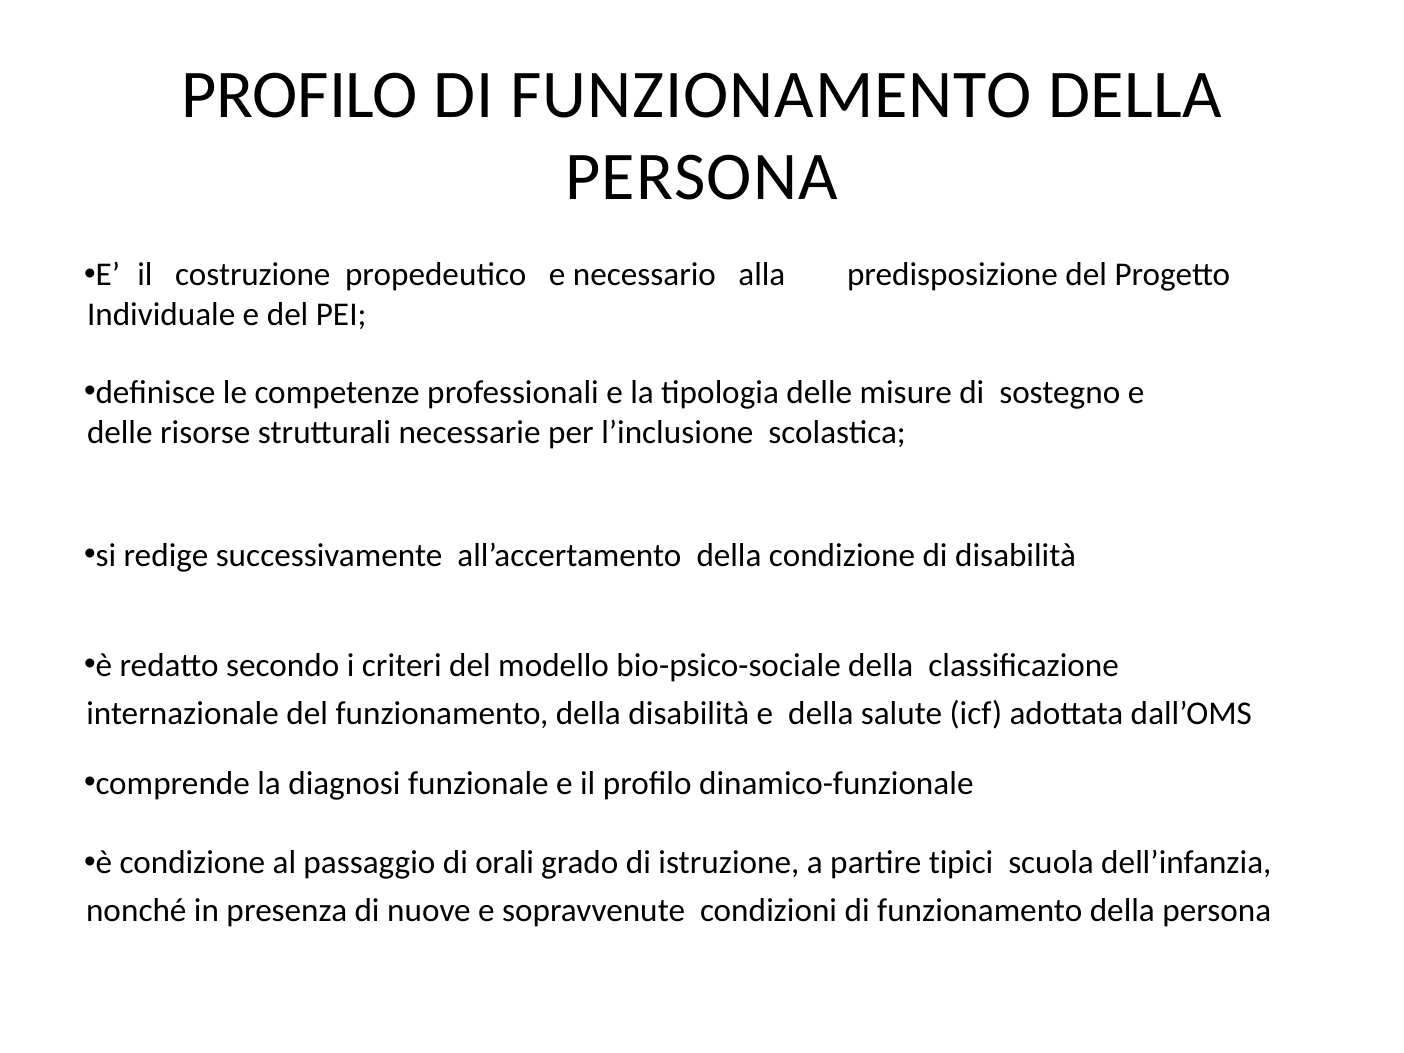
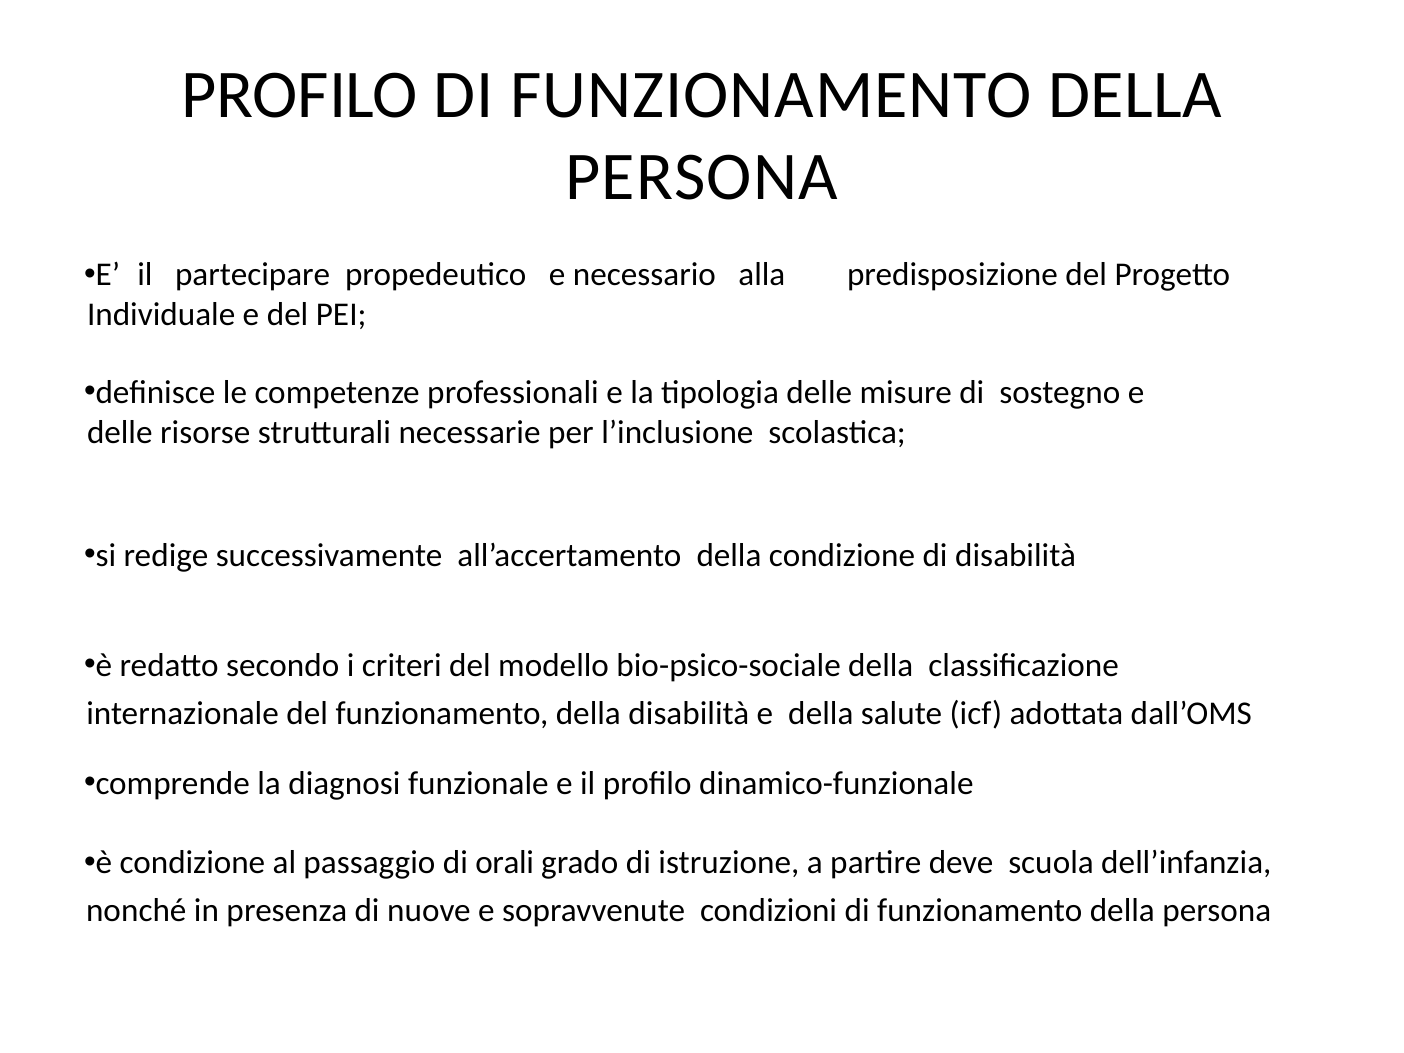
costruzione: costruzione -> partecipare
tipici: tipici -> deve
